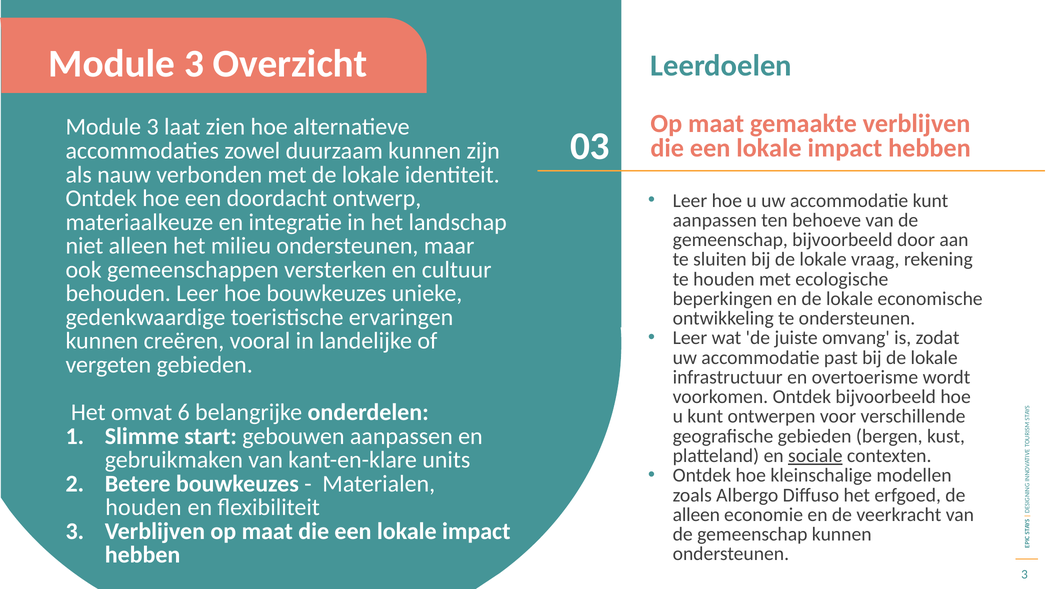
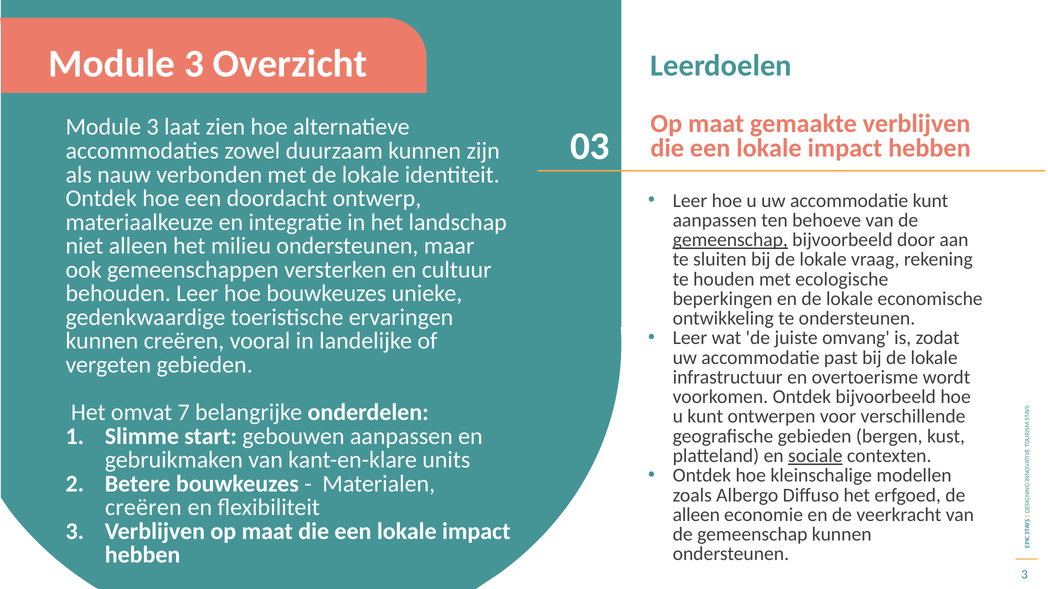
gemeenschap at (730, 240) underline: none -> present
6: 6 -> 7
houden at (143, 508): houden -> creëren
